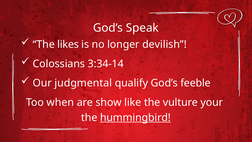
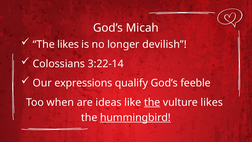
Speak: Speak -> Micah
3:34-14: 3:34-14 -> 3:22-14
judgmental: judgmental -> expressions
show: show -> ideas
the at (152, 102) underline: none -> present
vulture your: your -> likes
